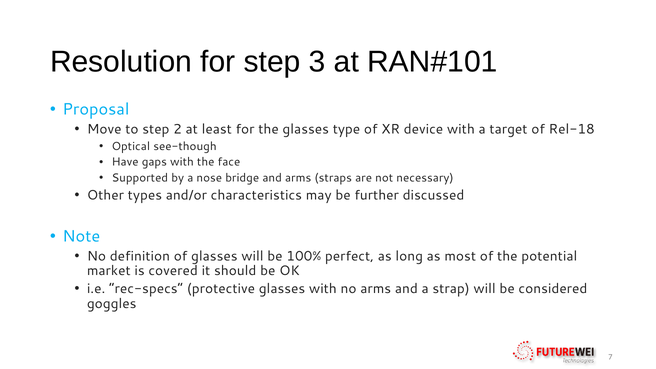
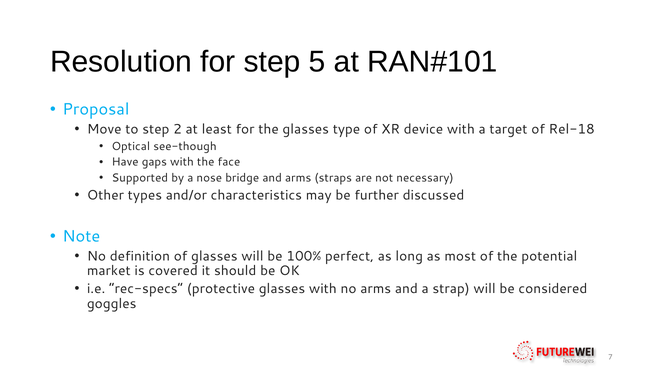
3: 3 -> 5
